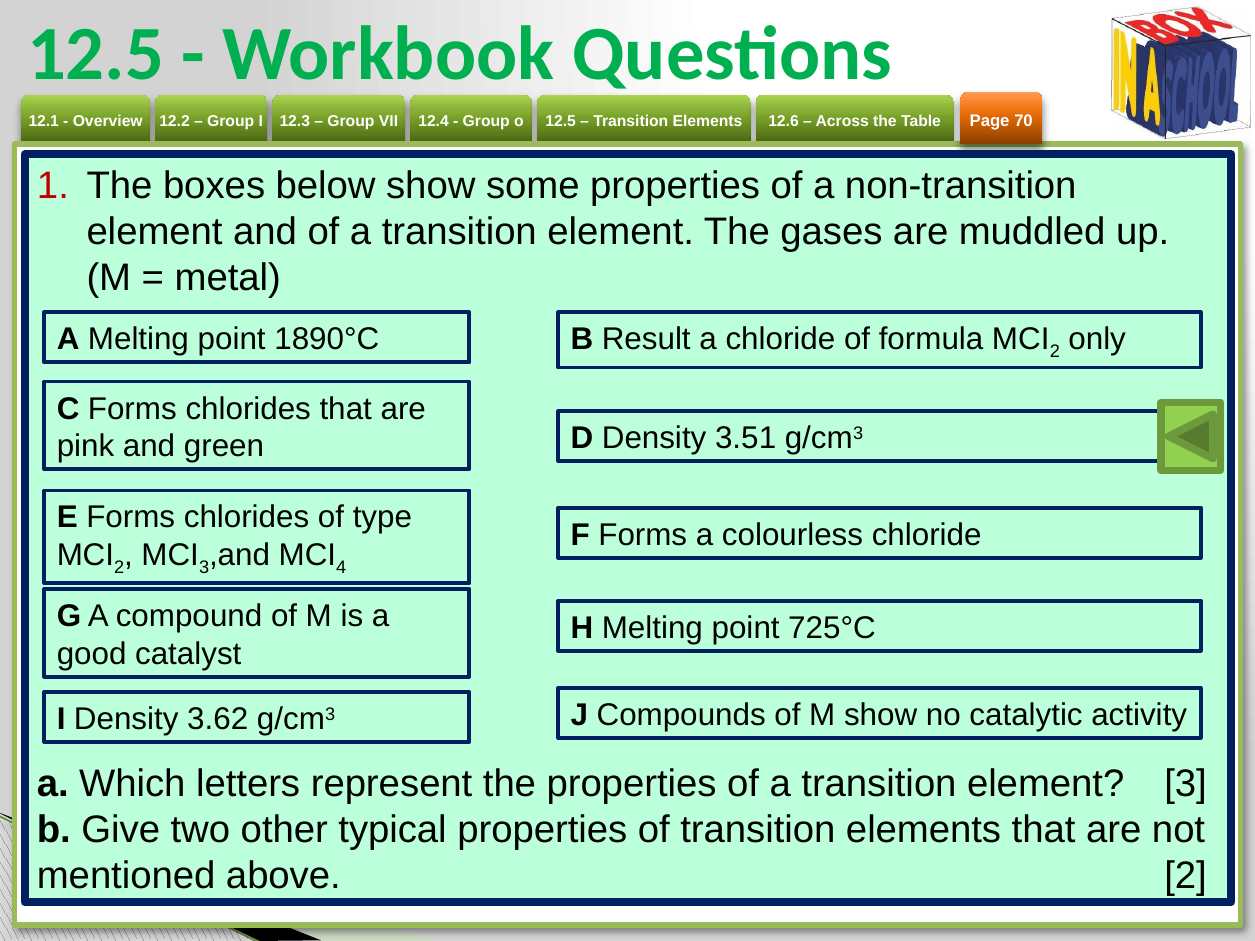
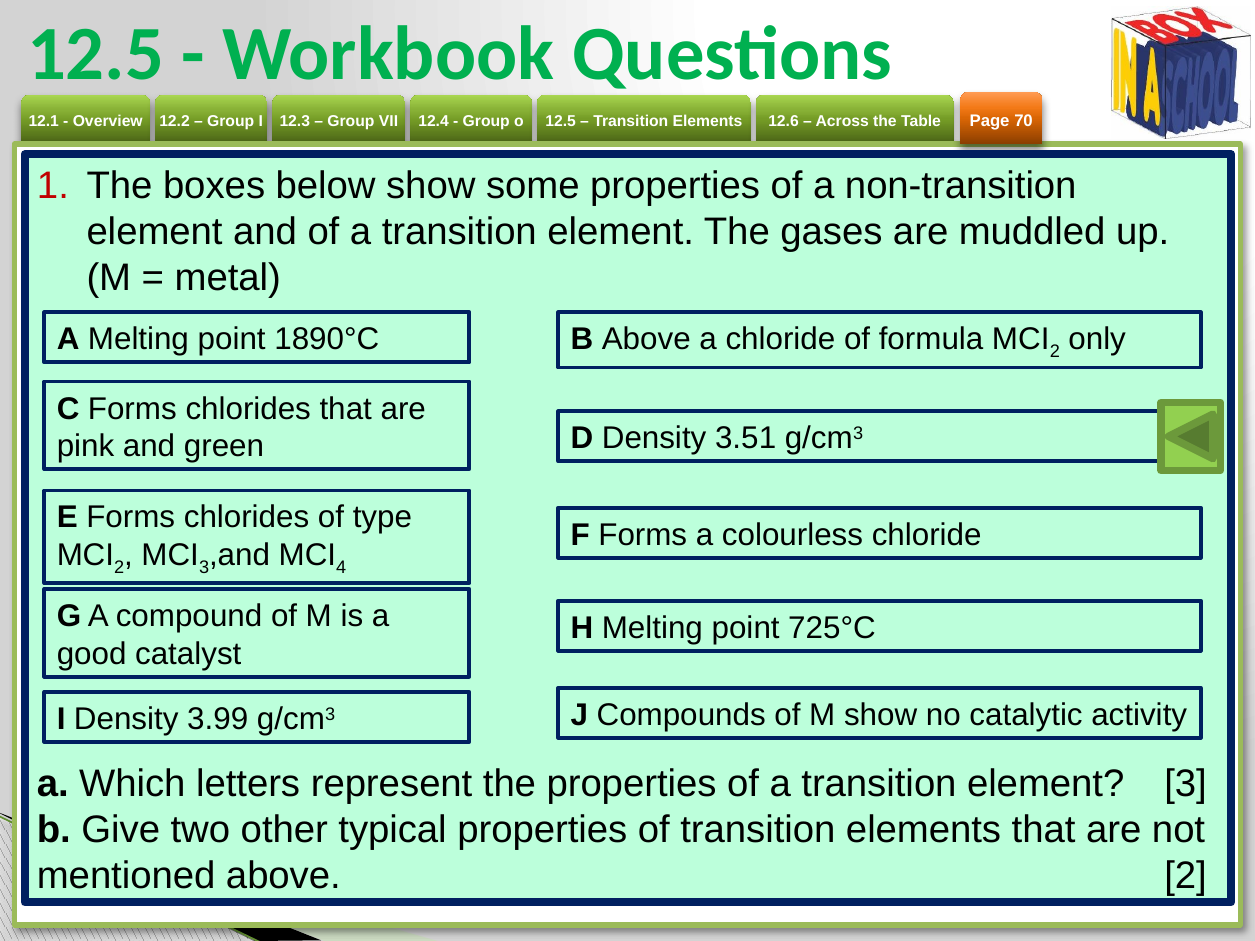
B Result: Result -> Above
3.62: 3.62 -> 3.99
